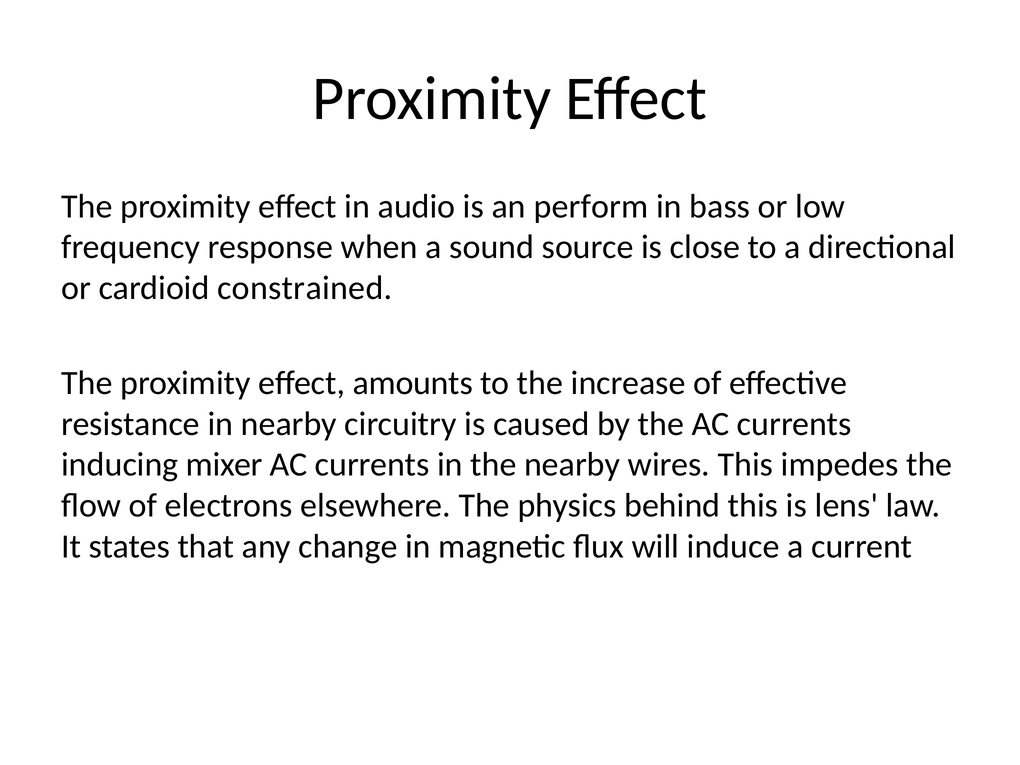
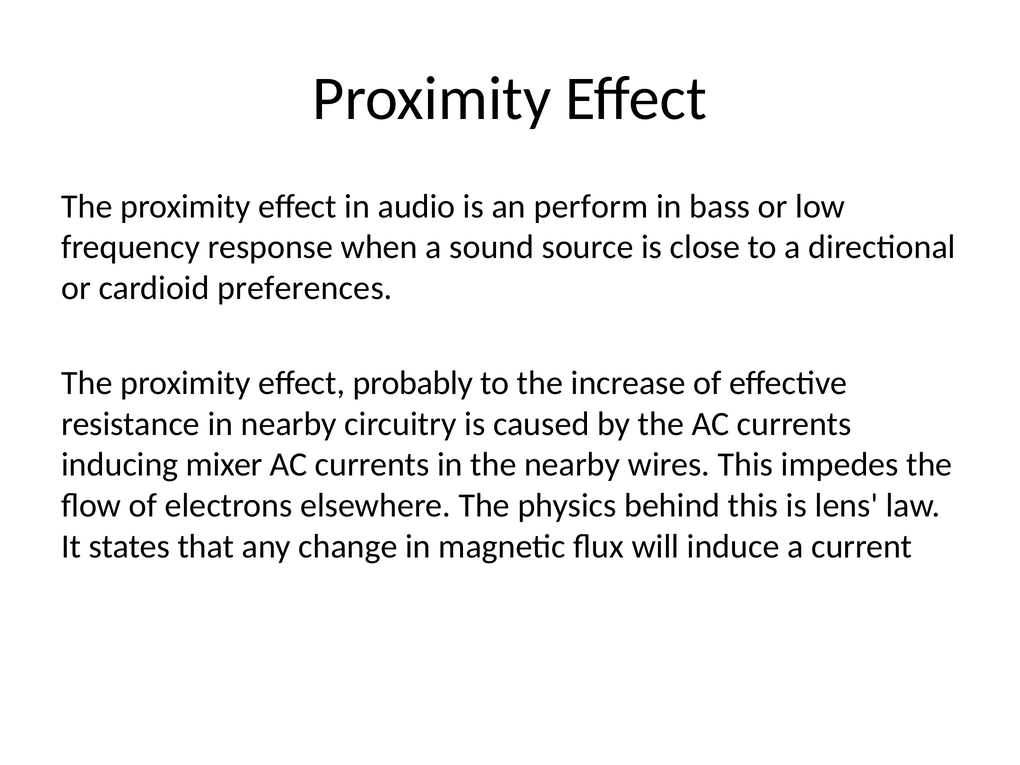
constrained: constrained -> preferences
amounts: amounts -> probably
